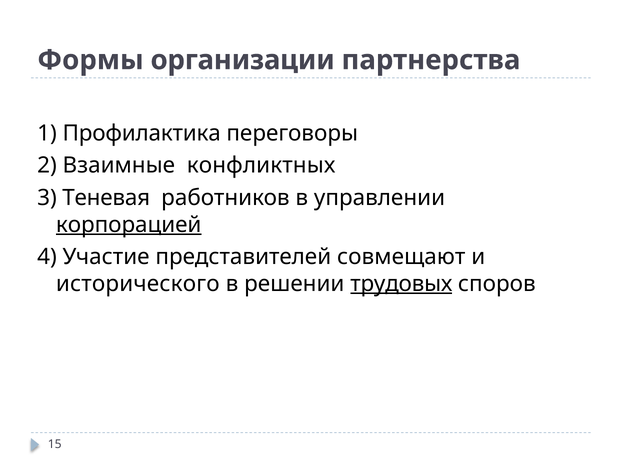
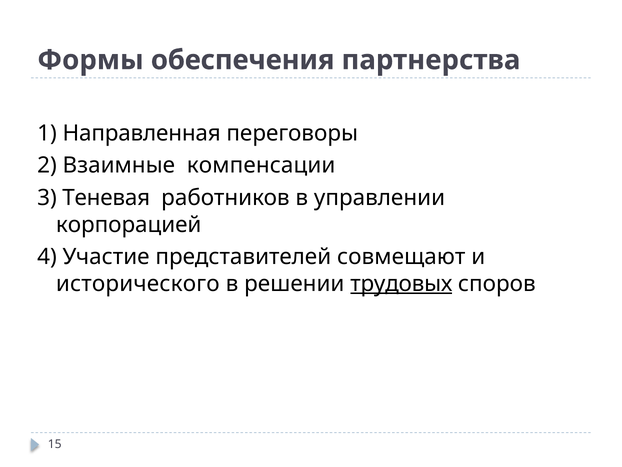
организации: организации -> обеспечения
Профилактика: Профилактика -> Направленная
конфликтных: конфликтных -> компенсации
корпорацией underline: present -> none
